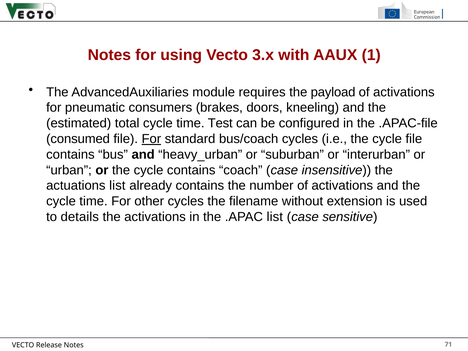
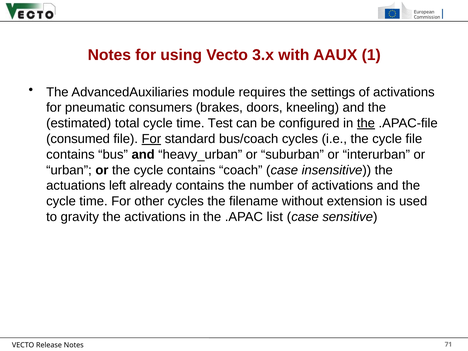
payload: payload -> settings
the at (366, 123) underline: none -> present
actuations list: list -> left
details: details -> gravity
